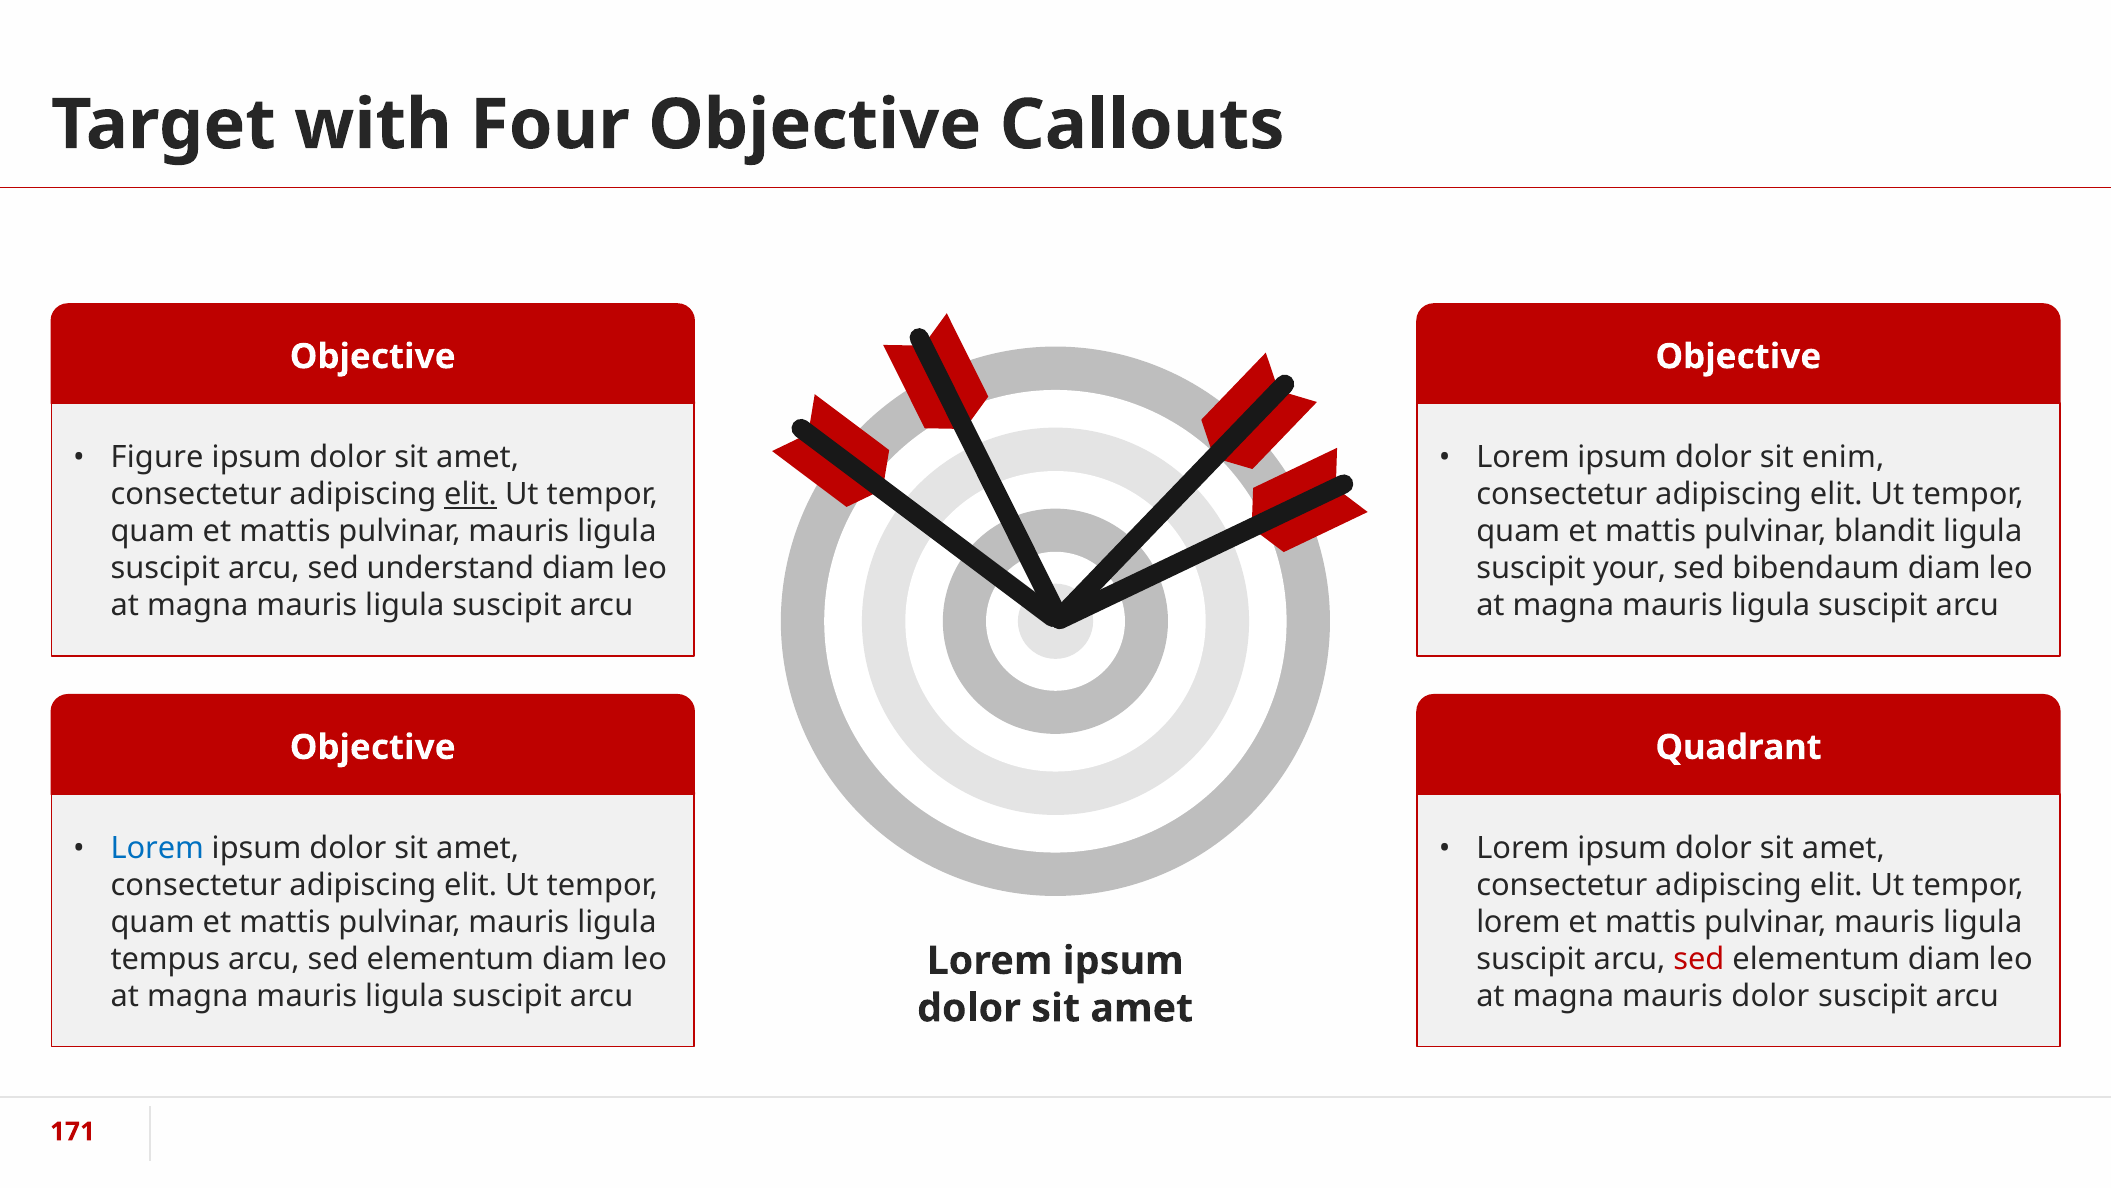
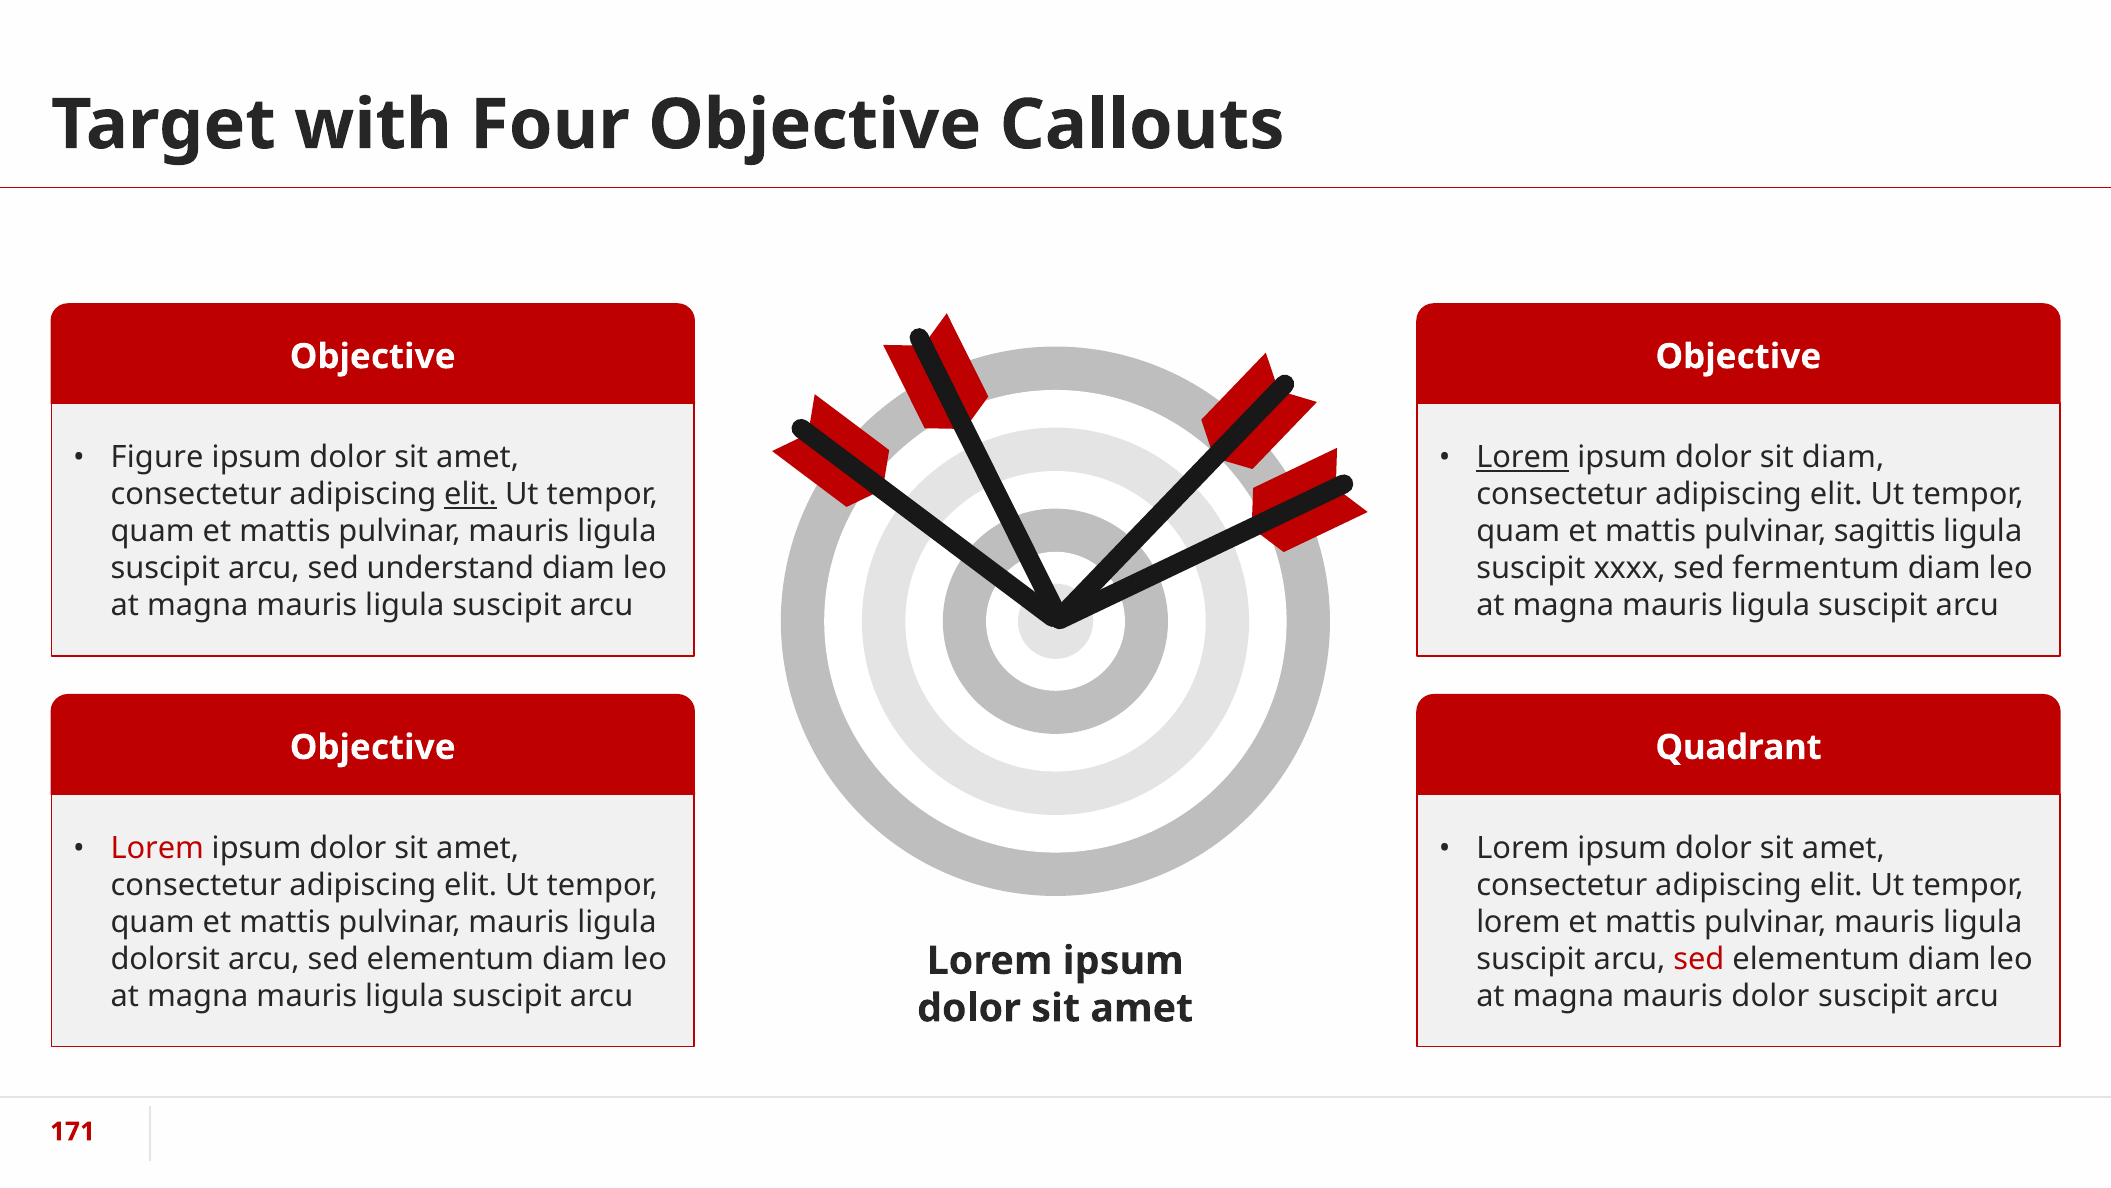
Lorem at (1523, 457) underline: none -> present
sit enim: enim -> diam
blandit: blandit -> sagittis
your: your -> xxxx
bibendaum: bibendaum -> fermentum
Lorem at (157, 848) colour: blue -> red
tempus: tempus -> dolorsit
